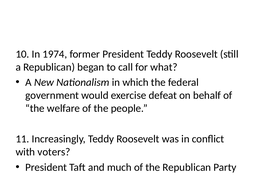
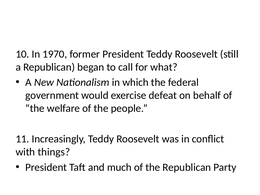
1974: 1974 -> 1970
voters: voters -> things
